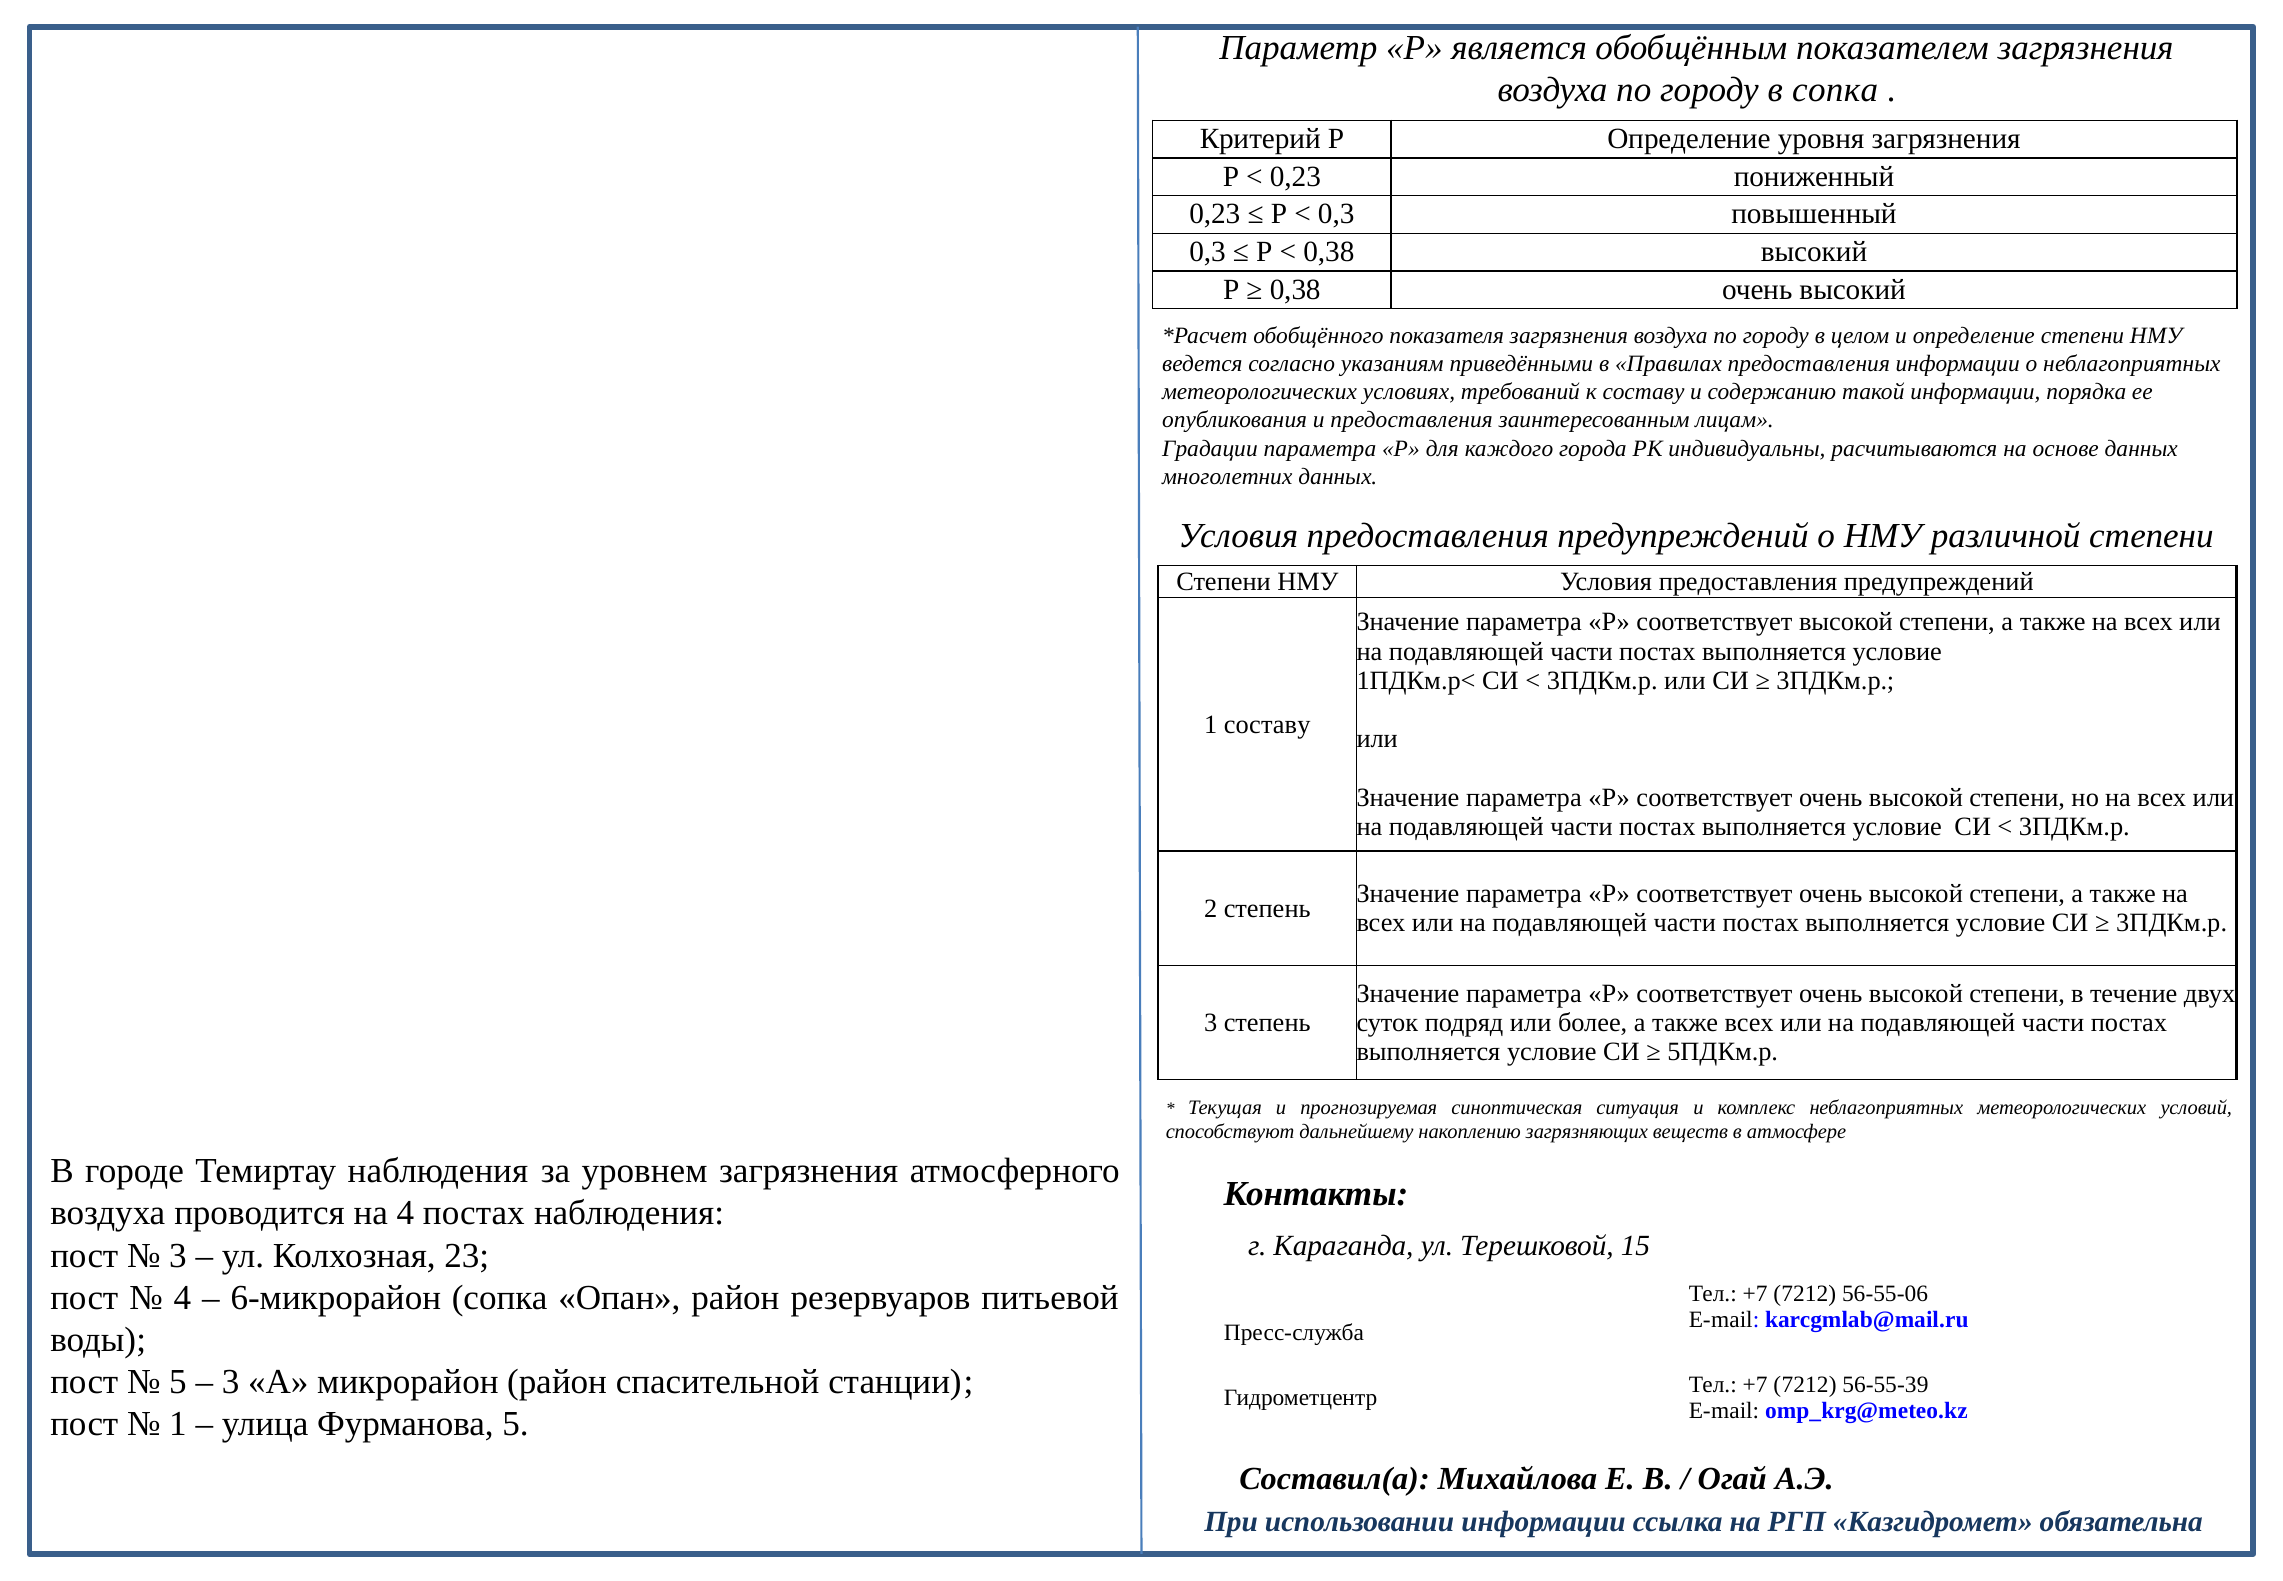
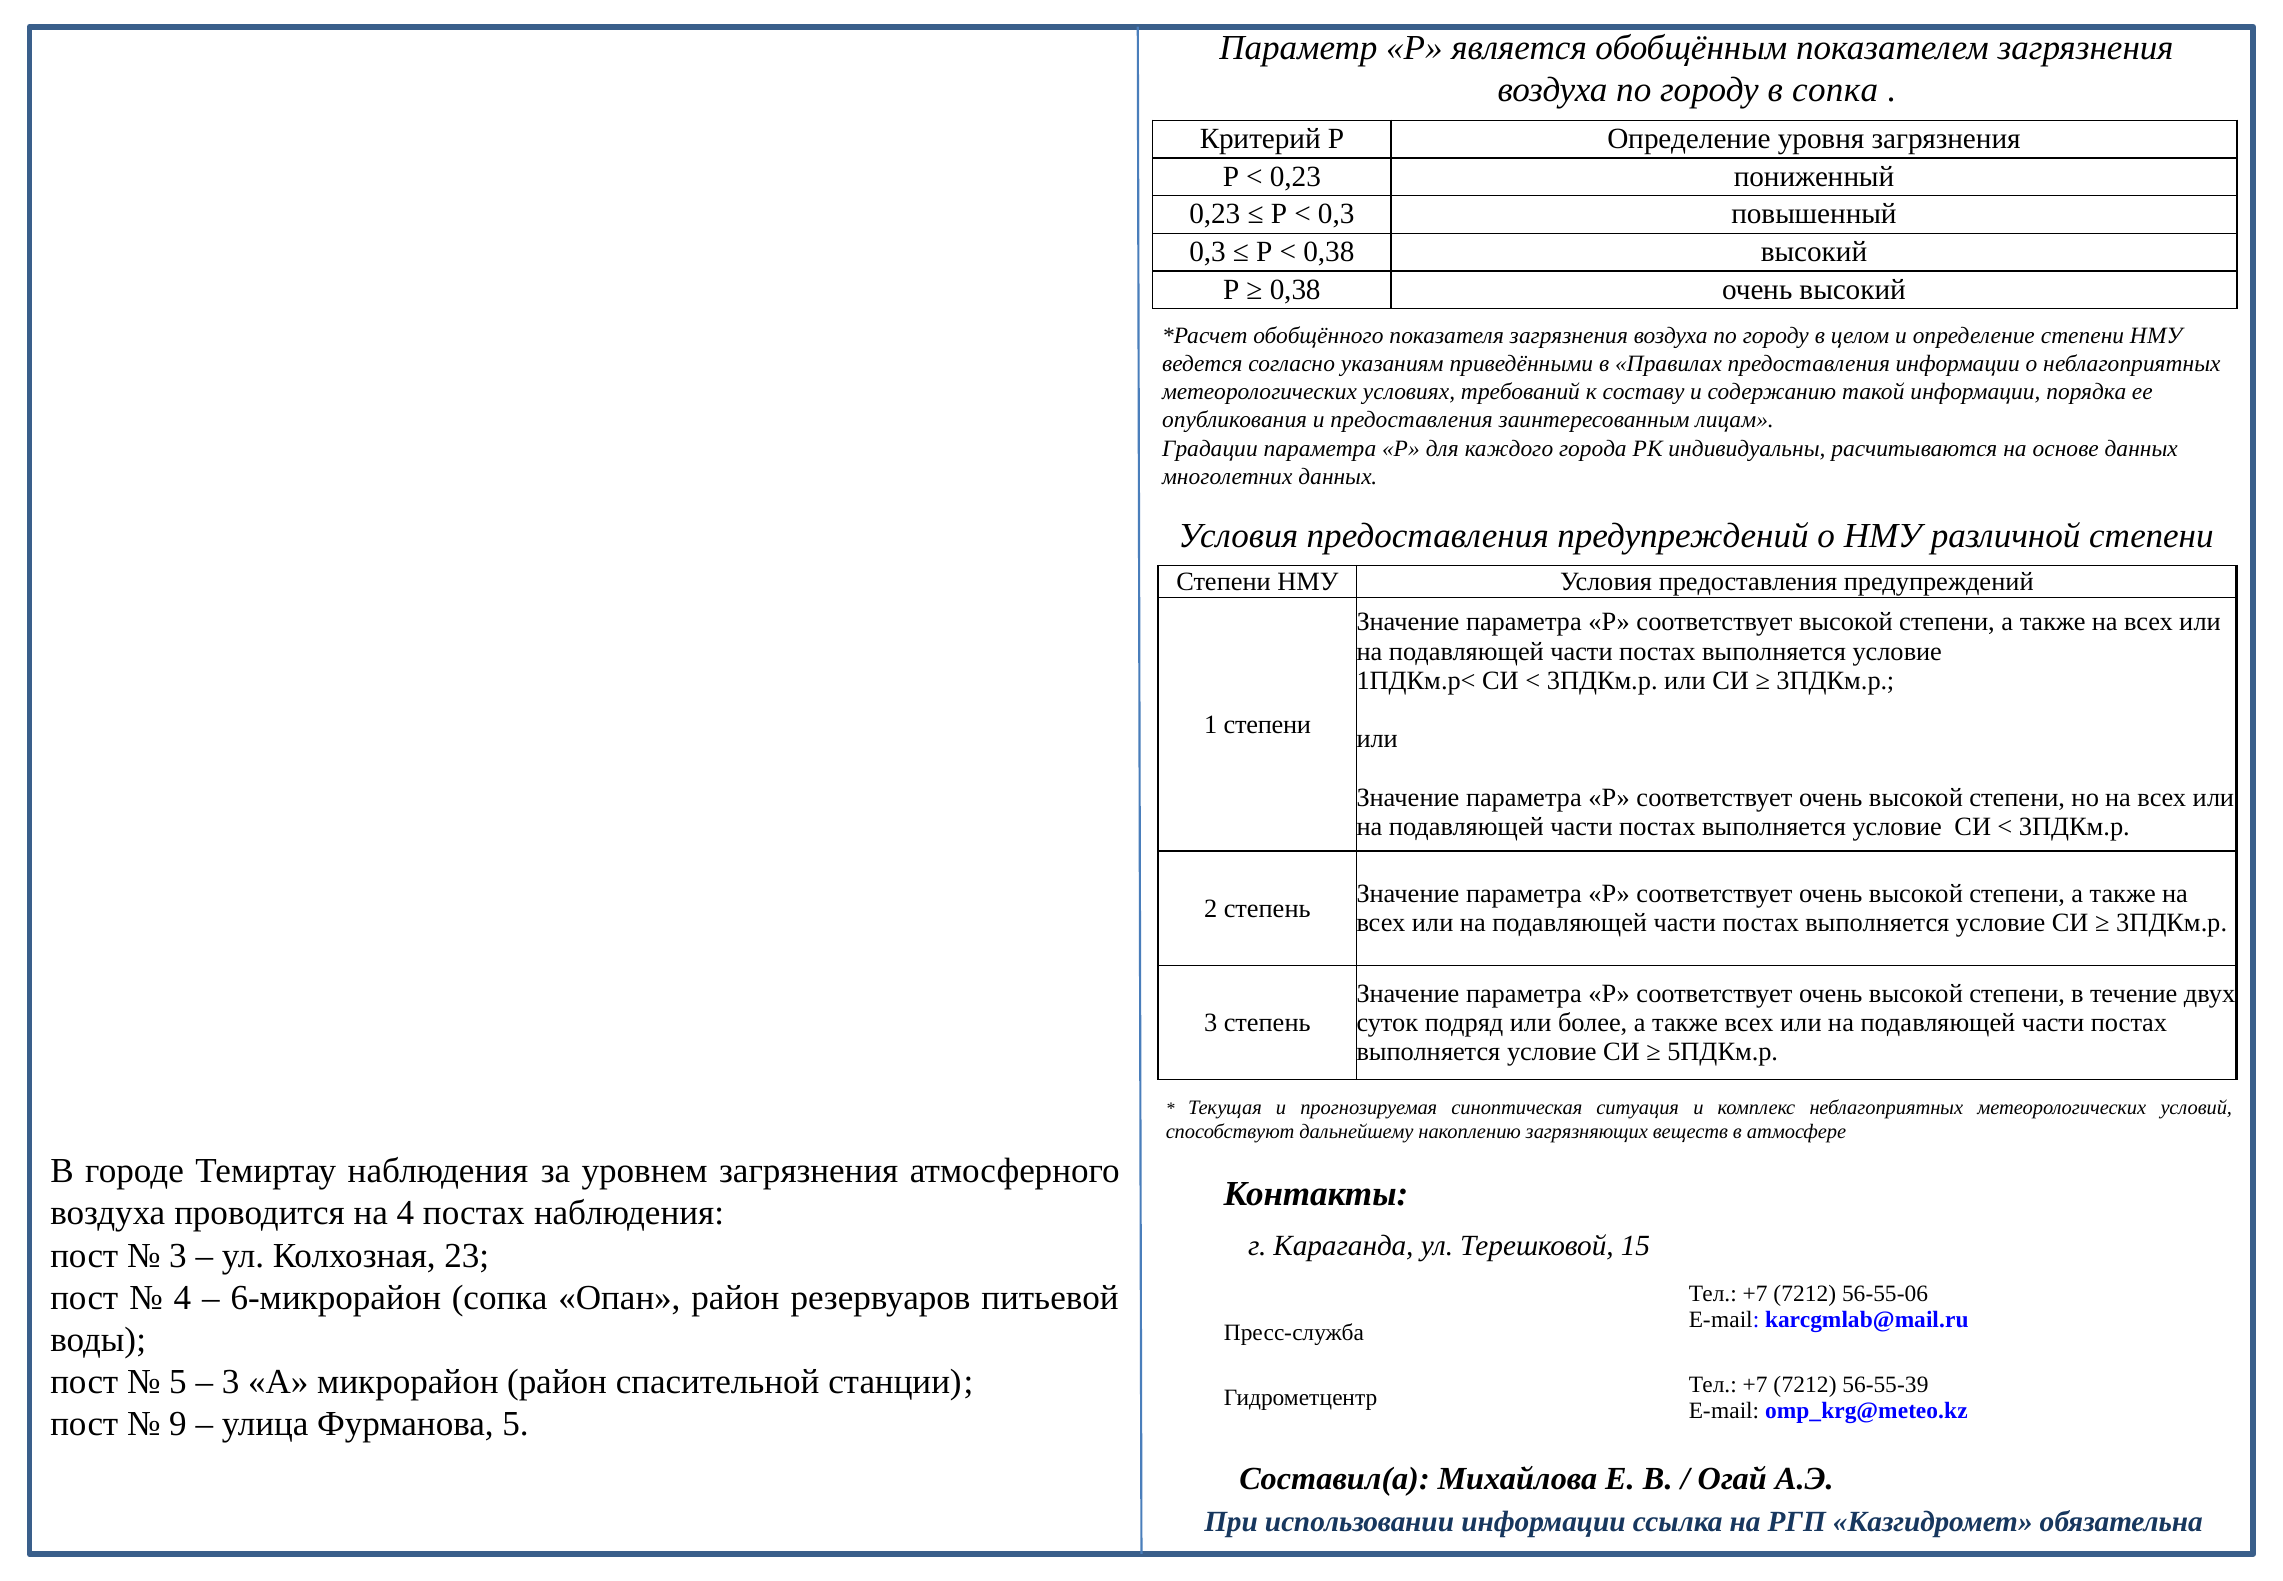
1 составу: составу -> степени
1 at (178, 1424): 1 -> 9
